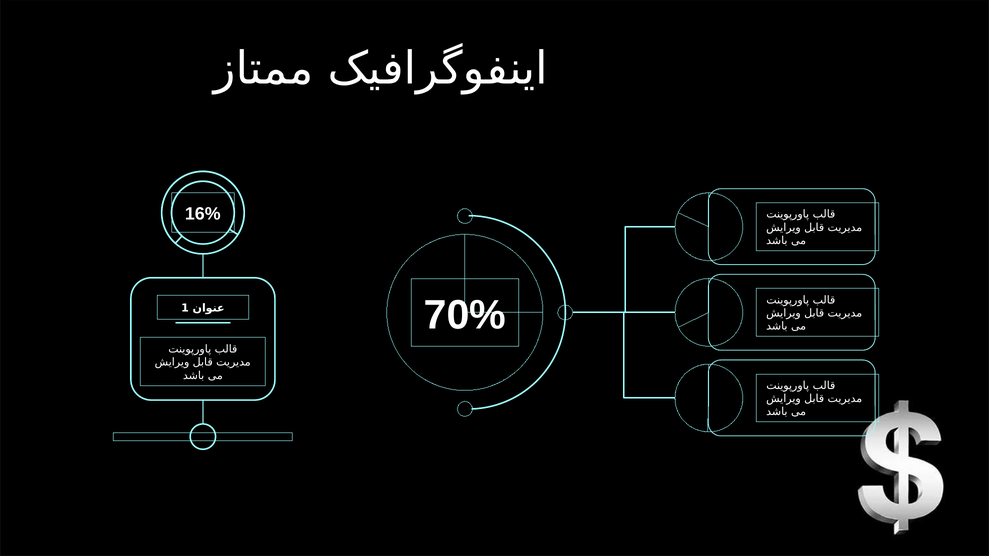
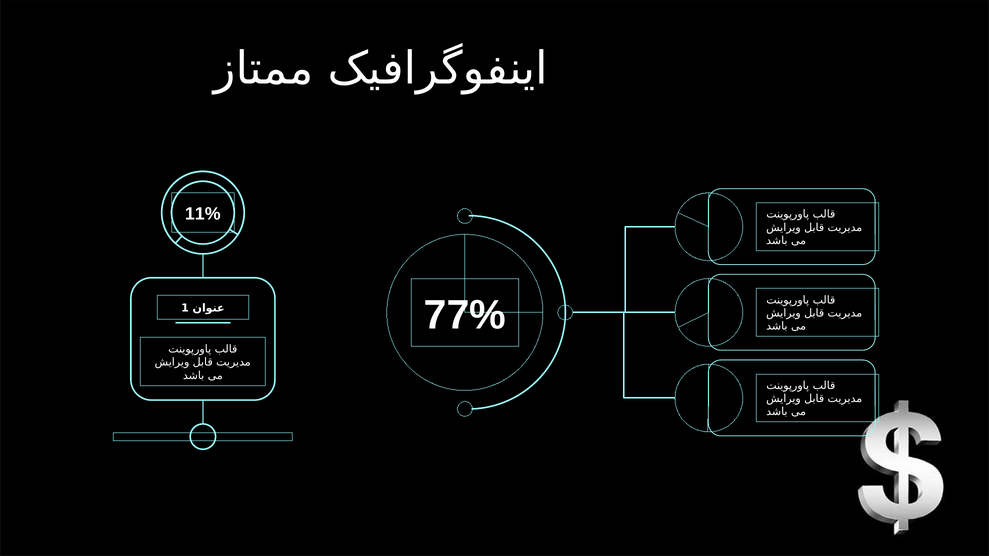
16%: 16% -> 11%
70%: 70% -> 77%
